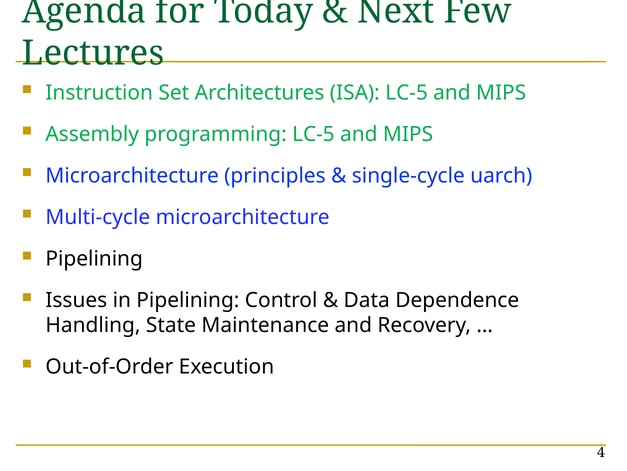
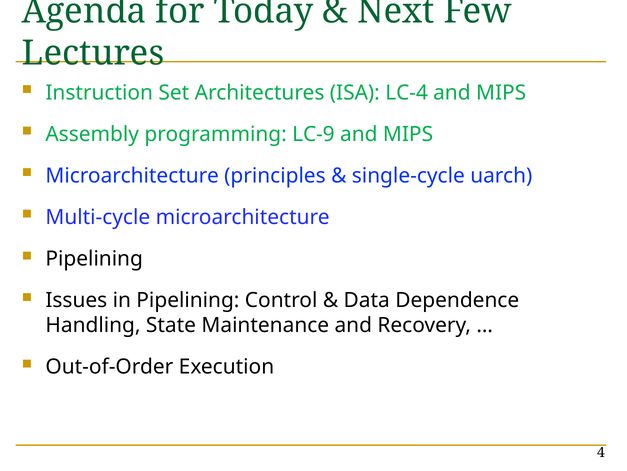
ISA LC-5: LC-5 -> LC-4
programming LC-5: LC-5 -> LC-9
